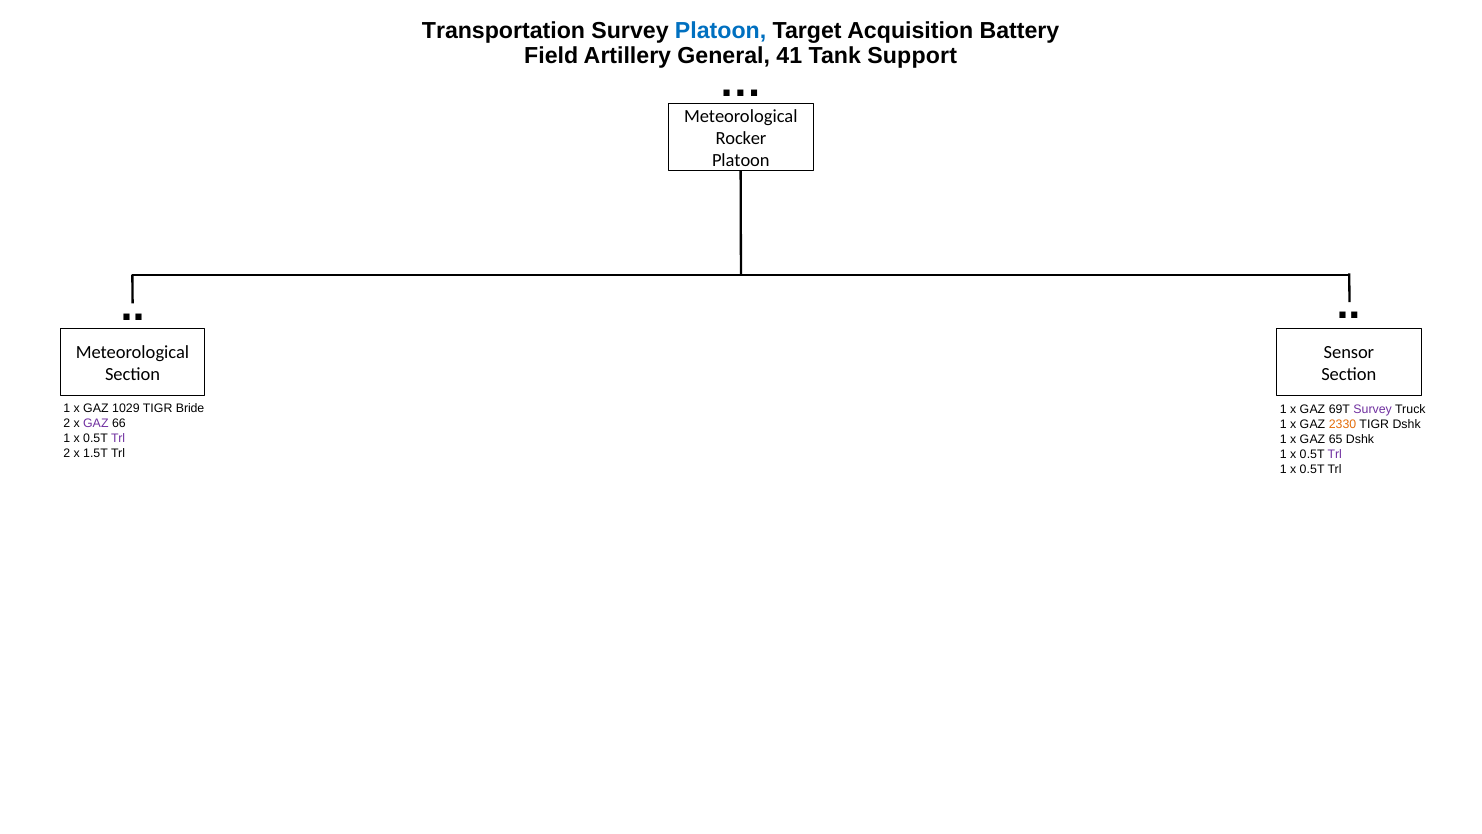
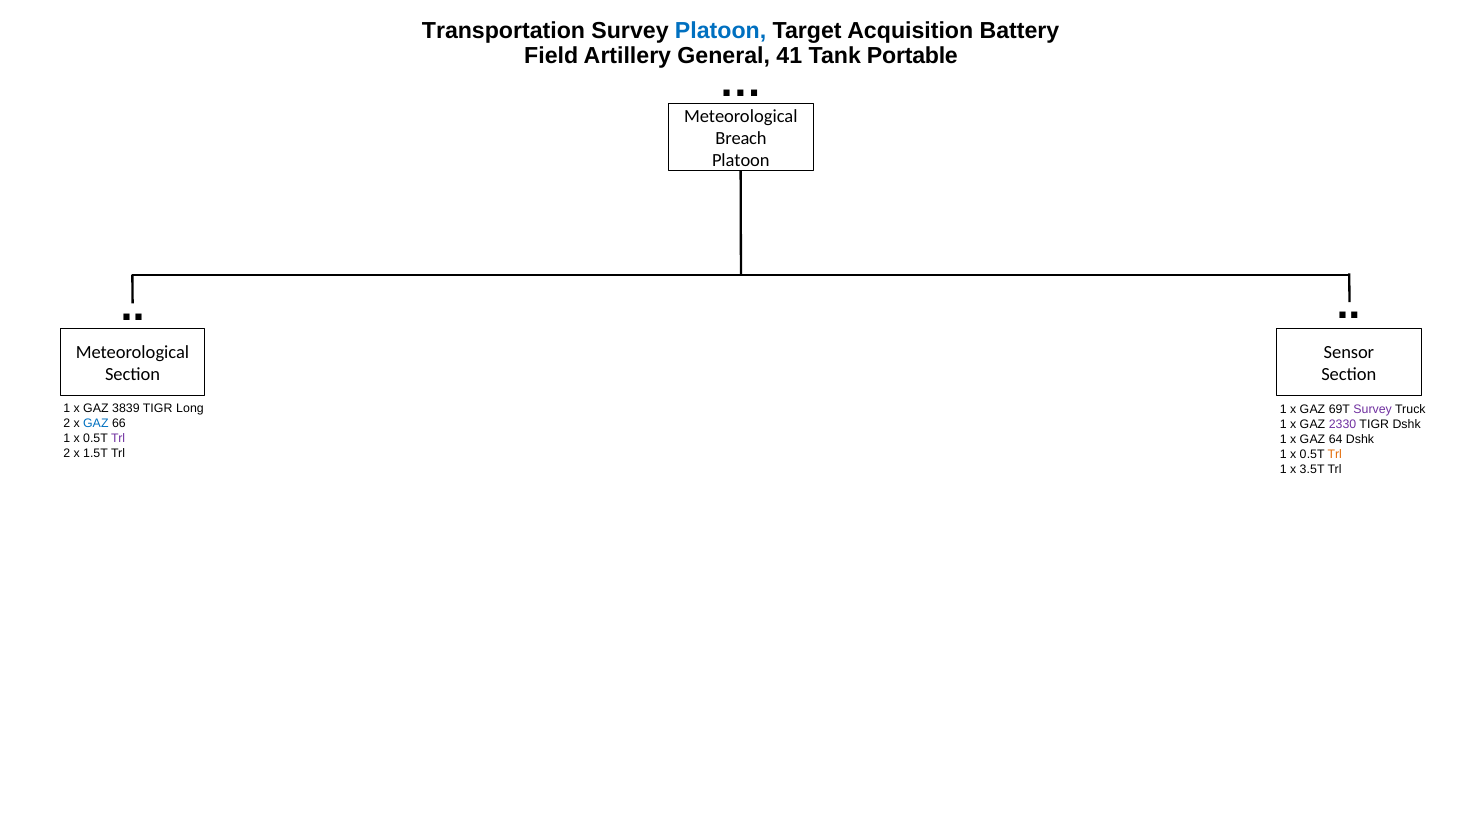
Support: Support -> Portable
Rocker: Rocker -> Breach
1029: 1029 -> 3839
Bride: Bride -> Long
GAZ at (96, 423) colour: purple -> blue
2330 colour: orange -> purple
65: 65 -> 64
Trl at (1335, 454) colour: purple -> orange
0.5T at (1312, 469): 0.5T -> 3.5T
